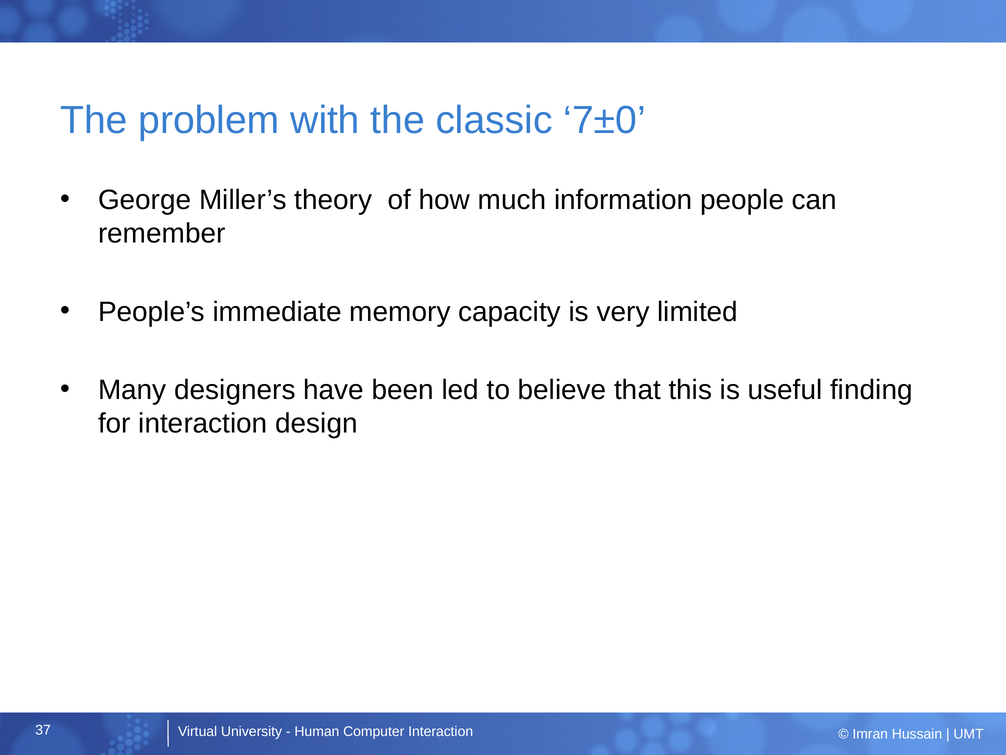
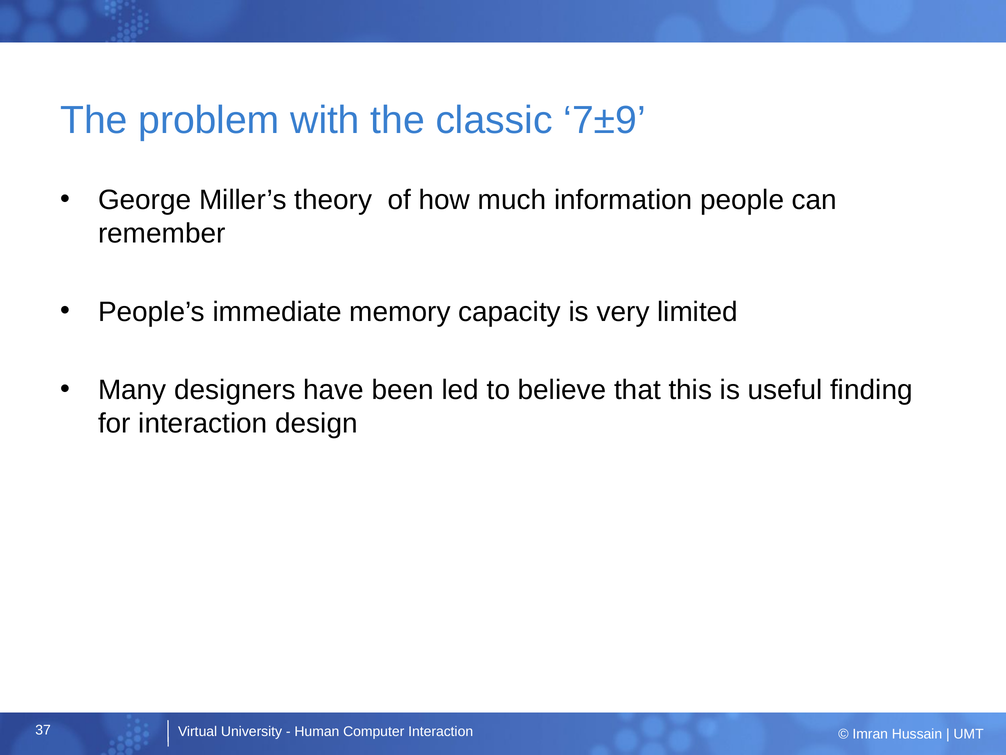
7±0: 7±0 -> 7±9
